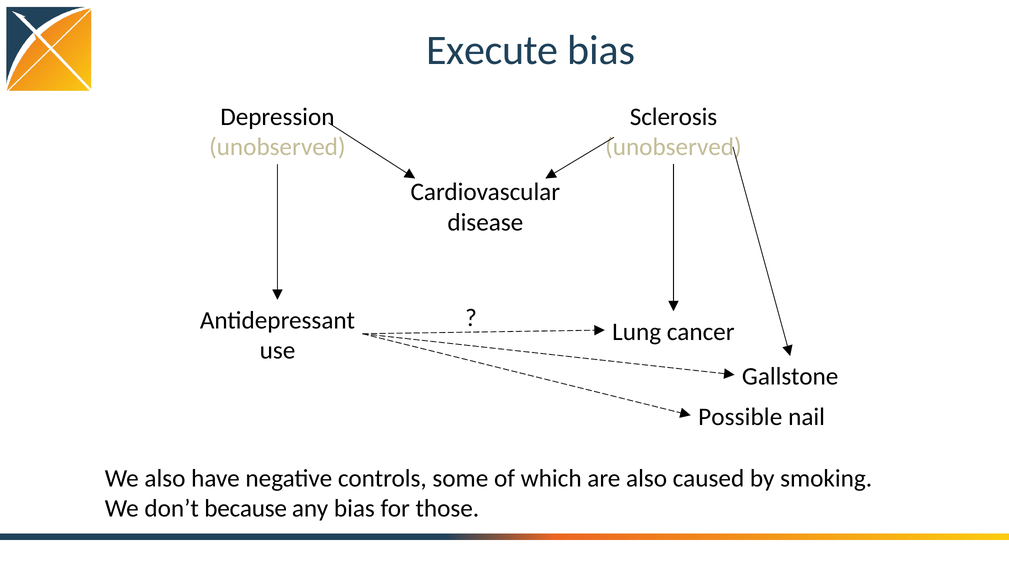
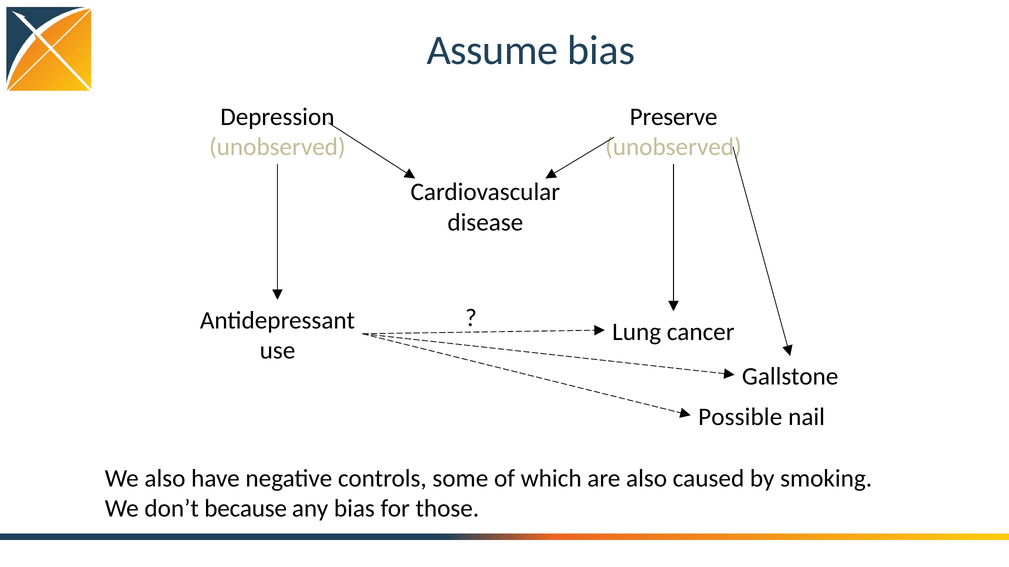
Execute: Execute -> Assume
Sclerosis: Sclerosis -> Preserve
